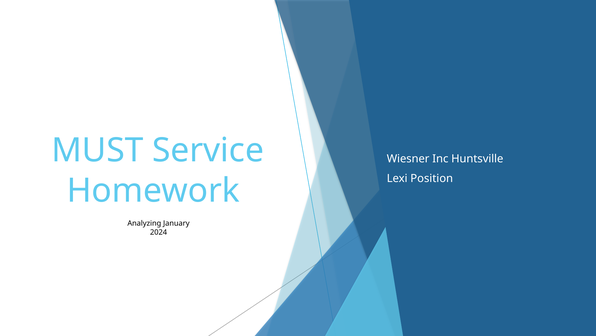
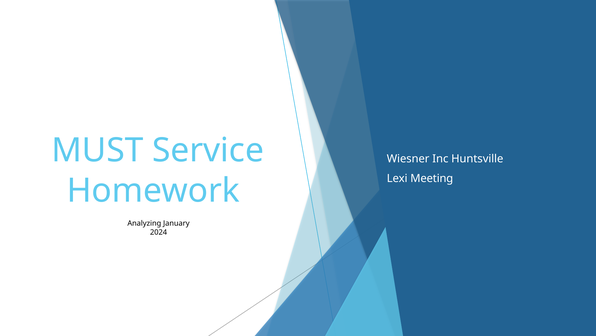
Position: Position -> Meeting
